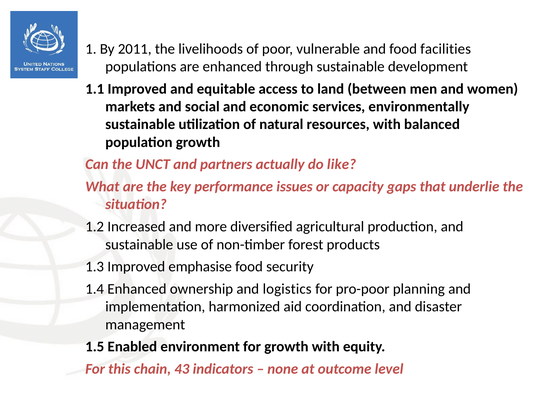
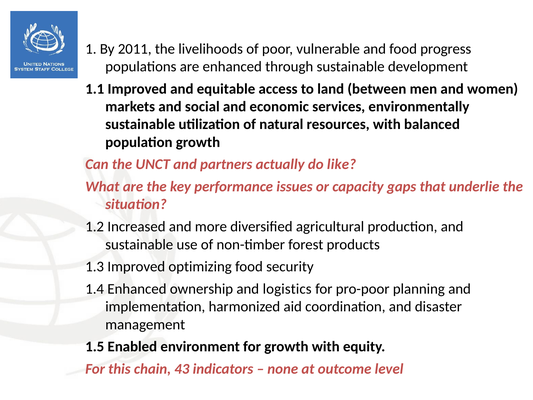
facilities: facilities -> progress
emphasise: emphasise -> optimizing
